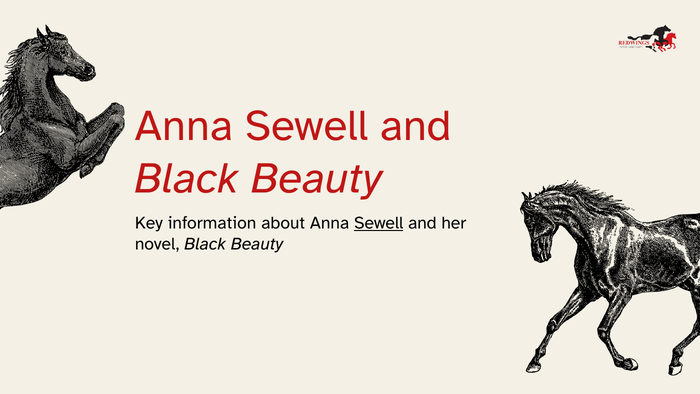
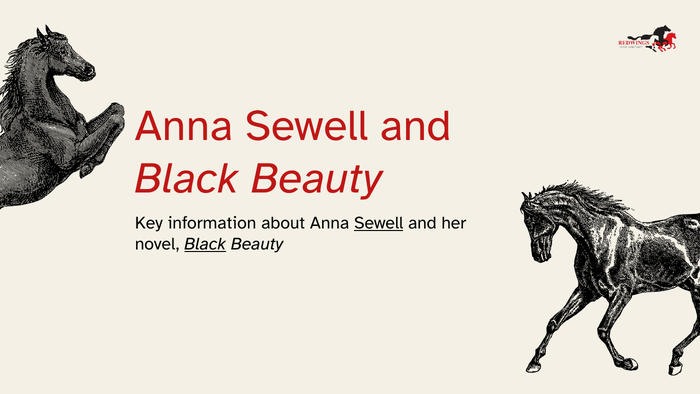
Black at (205, 244) underline: none -> present
